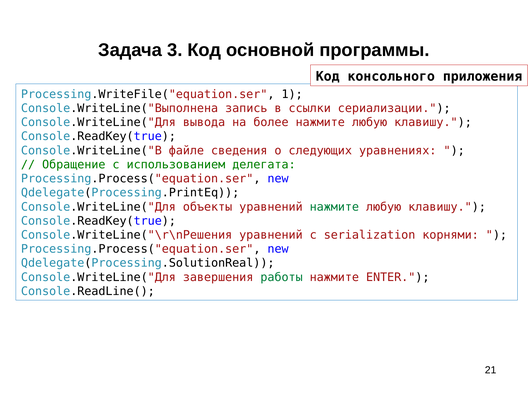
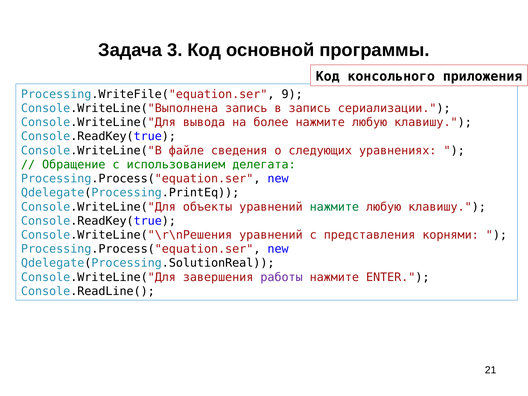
1: 1 -> 9
в ссылки: ссылки -> запись
serialization: serialization -> представления
работы colour: green -> purple
